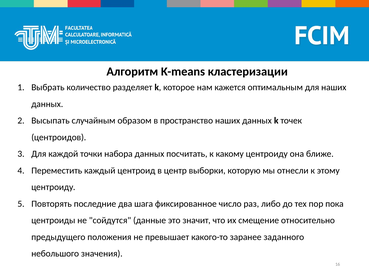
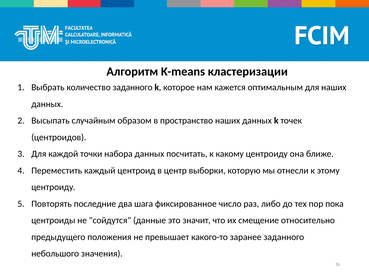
количество разделяет: разделяет -> заданного
